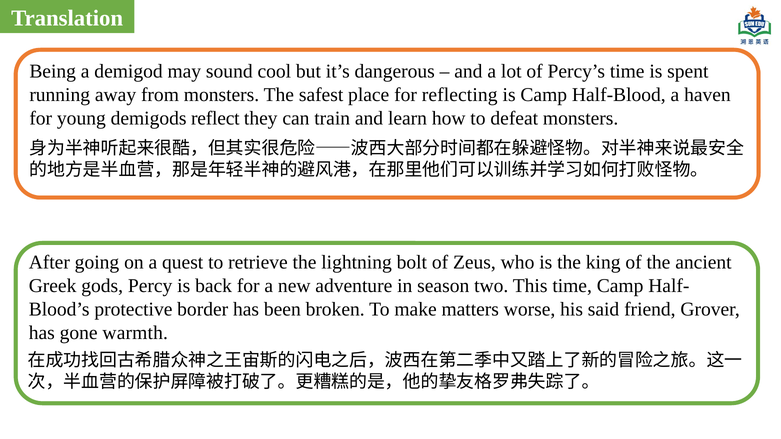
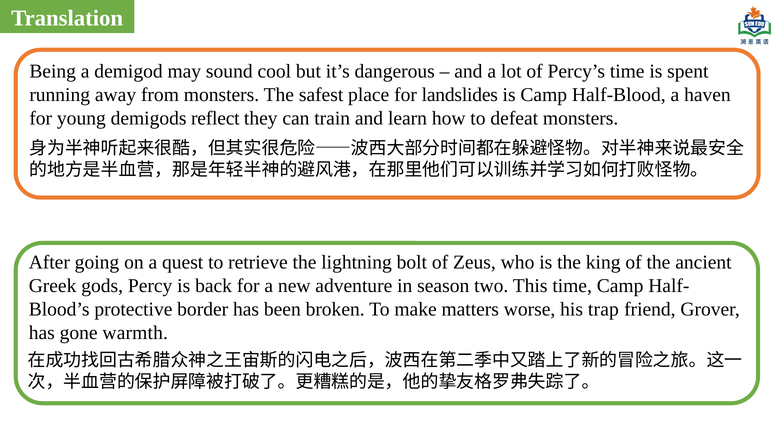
reflecting: reflecting -> landslides
said: said -> trap
